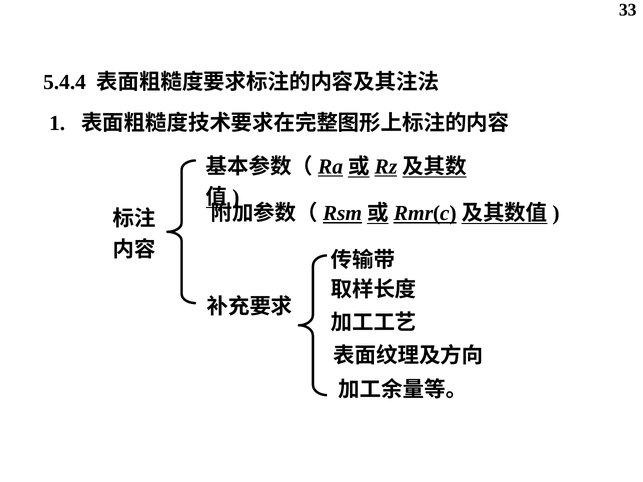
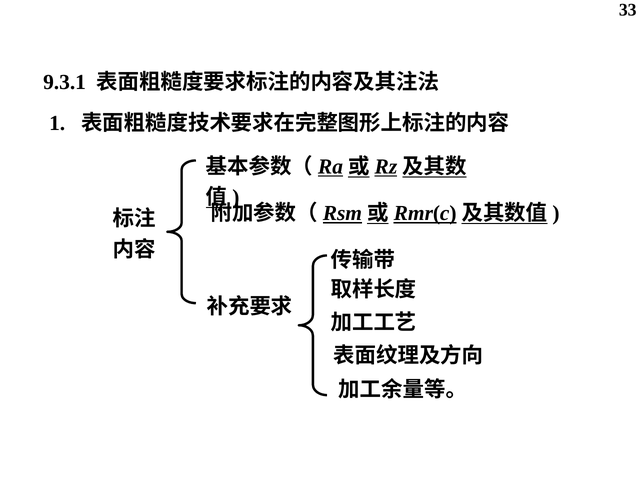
5.4.4: 5.4.4 -> 9.3.1
